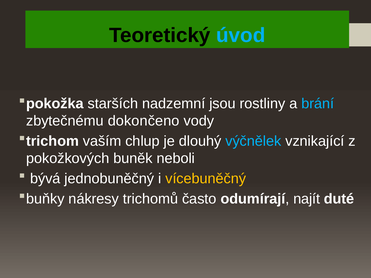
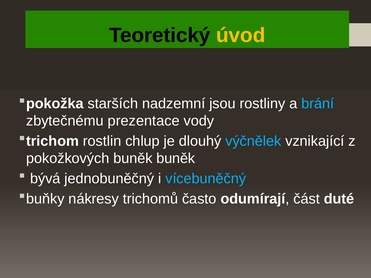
úvod colour: light blue -> yellow
dokončeno: dokončeno -> prezentace
vaším: vaším -> rostlin
buněk neboli: neboli -> buněk
vícebuněčný colour: yellow -> light blue
najít: najít -> část
